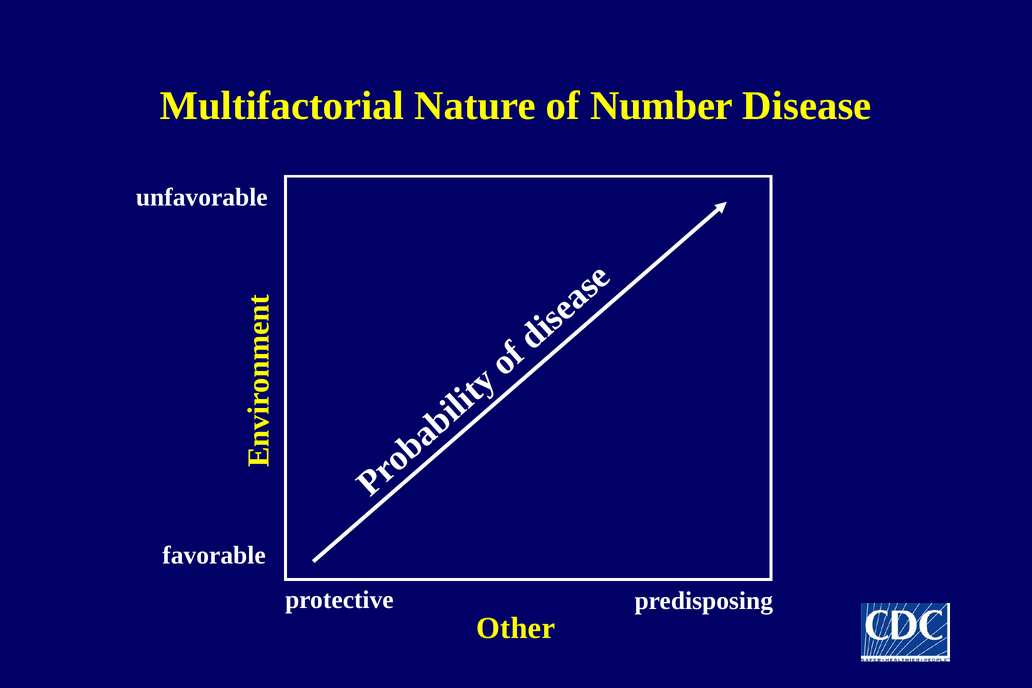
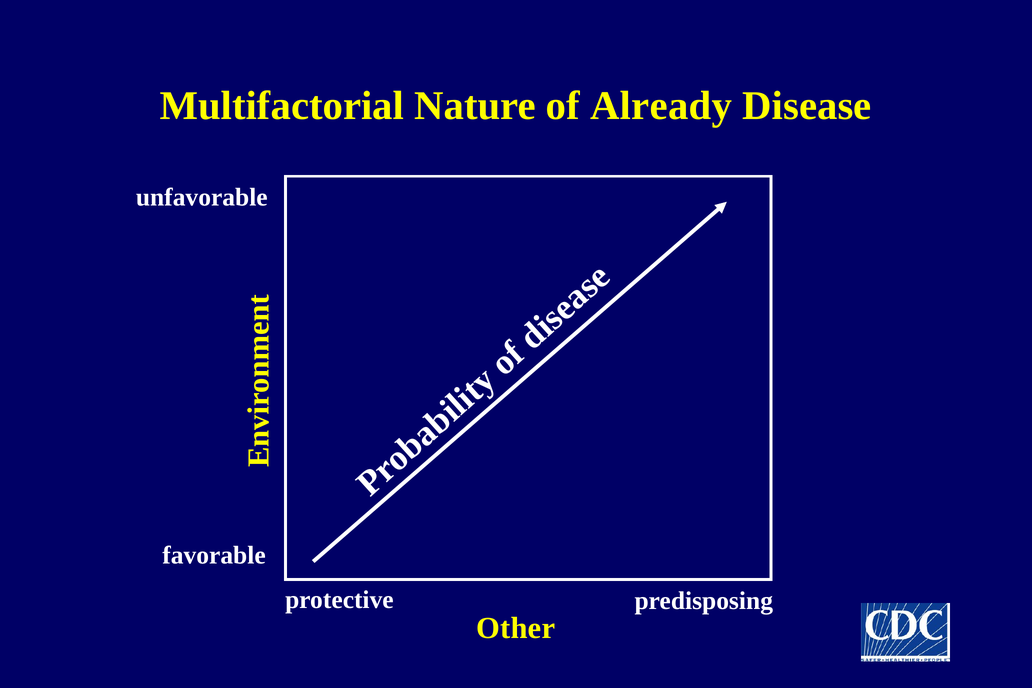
Number: Number -> Already
